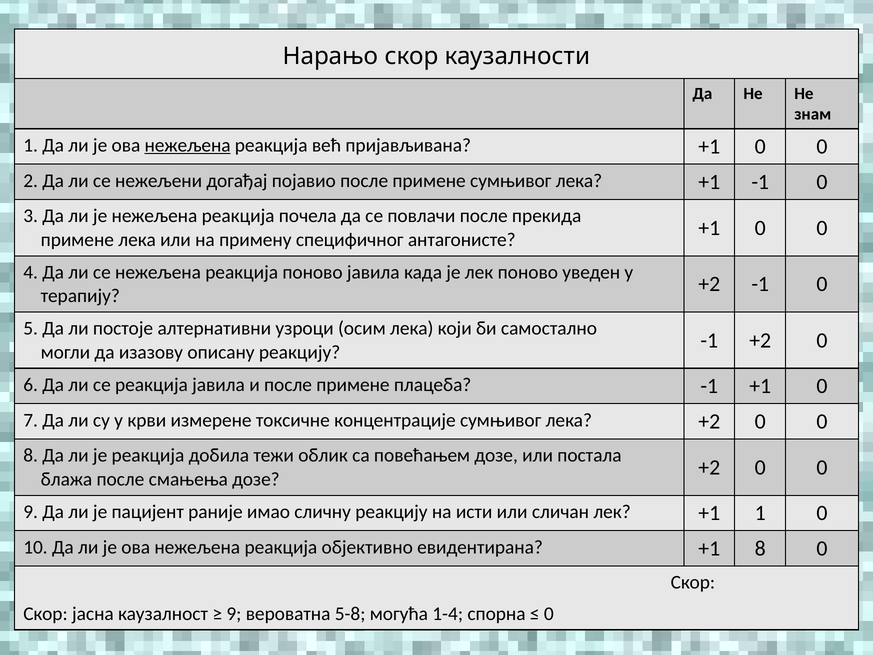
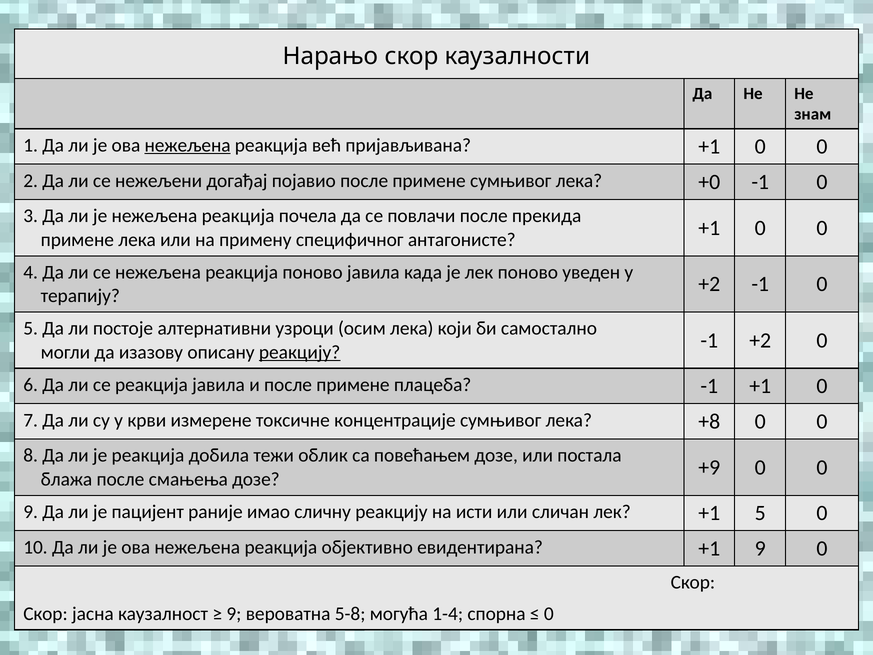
лека +1: +1 -> +0
реакцију at (300, 352) underline: none -> present
лека +2: +2 -> +8
+2 at (709, 467): +2 -> +9
+1 1: 1 -> 5
+1 8: 8 -> 9
